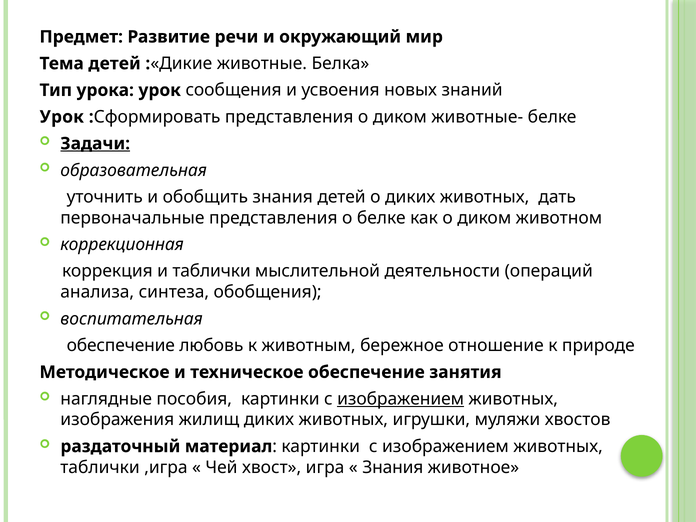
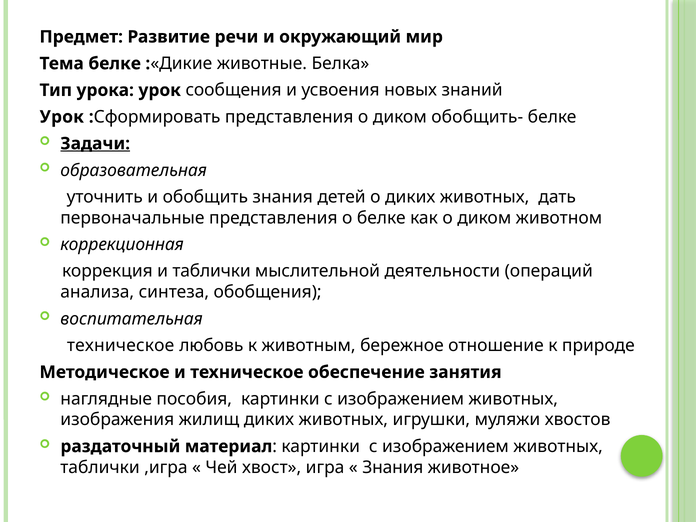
Тема детей: детей -> белке
животные-: животные- -> обобщить-
обеспечение at (121, 345): обеспечение -> техническое
изображением at (401, 399) underline: present -> none
